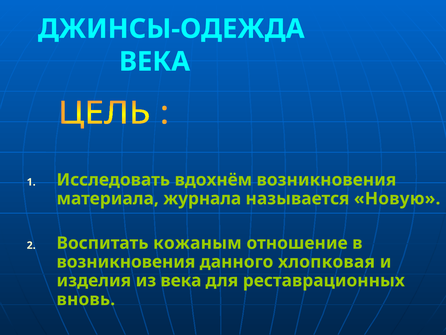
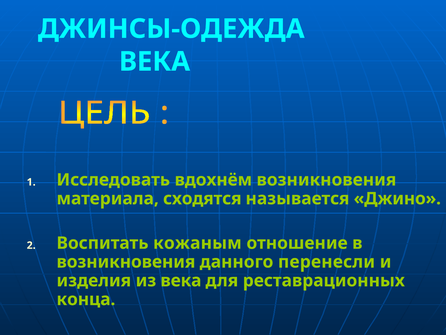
журнала: журнала -> сходятся
Новую: Новую -> Джино
хлопковая: хлопковая -> перенесли
вновь: вновь -> конца
